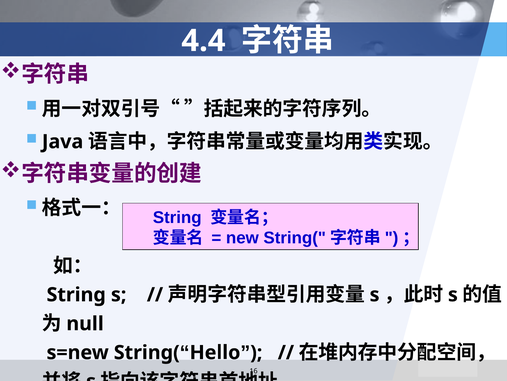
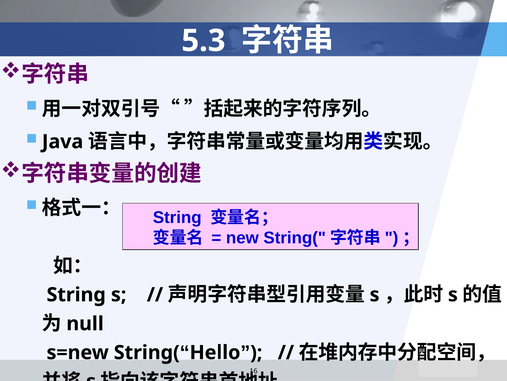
4.4: 4.4 -> 5.3
